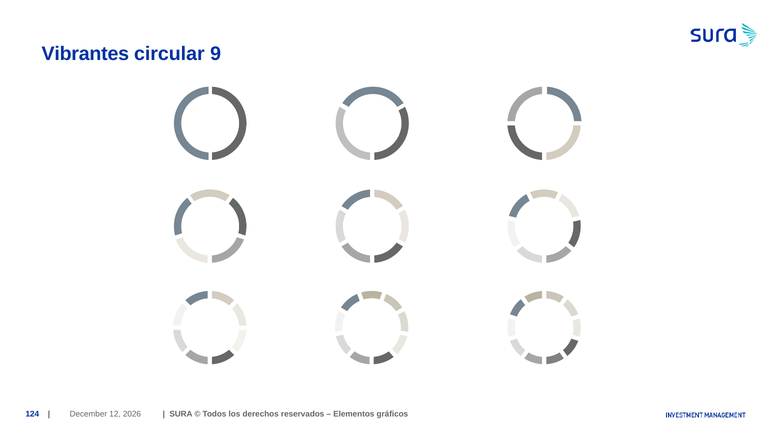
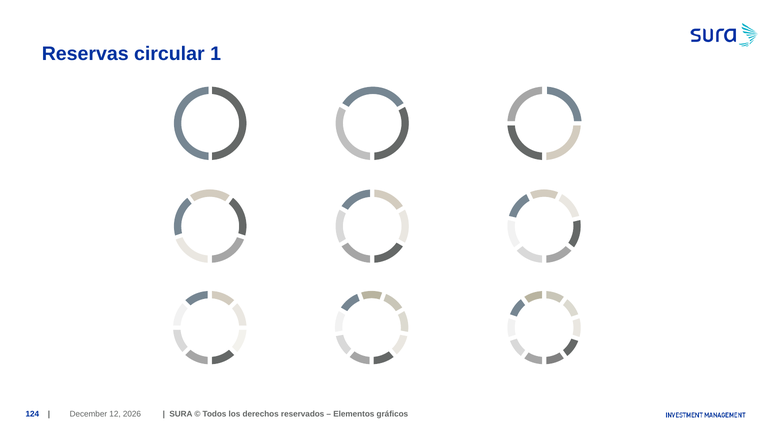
Vibrantes: Vibrantes -> Reservas
9: 9 -> 1
